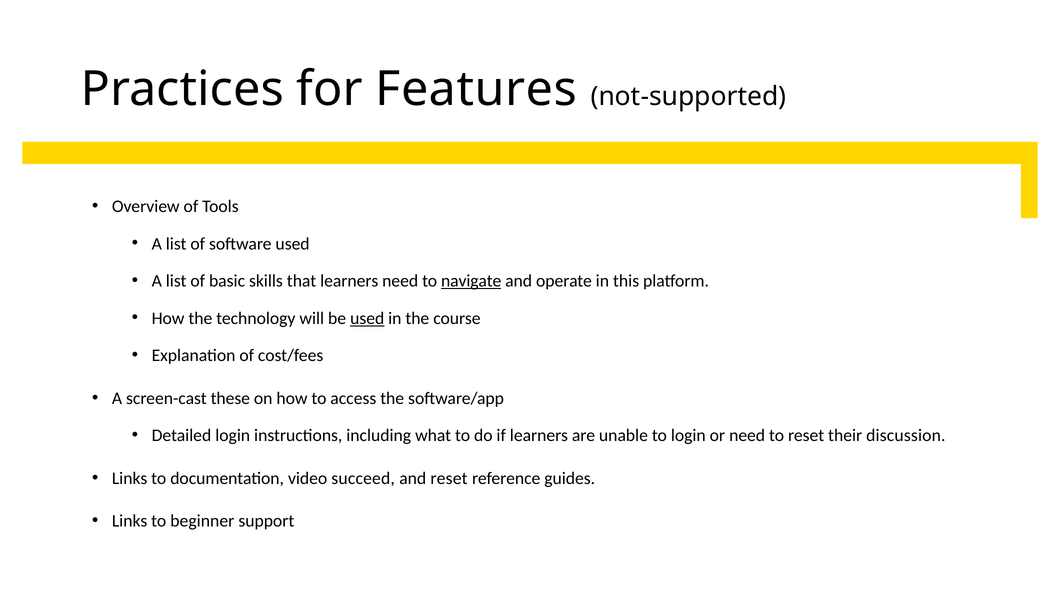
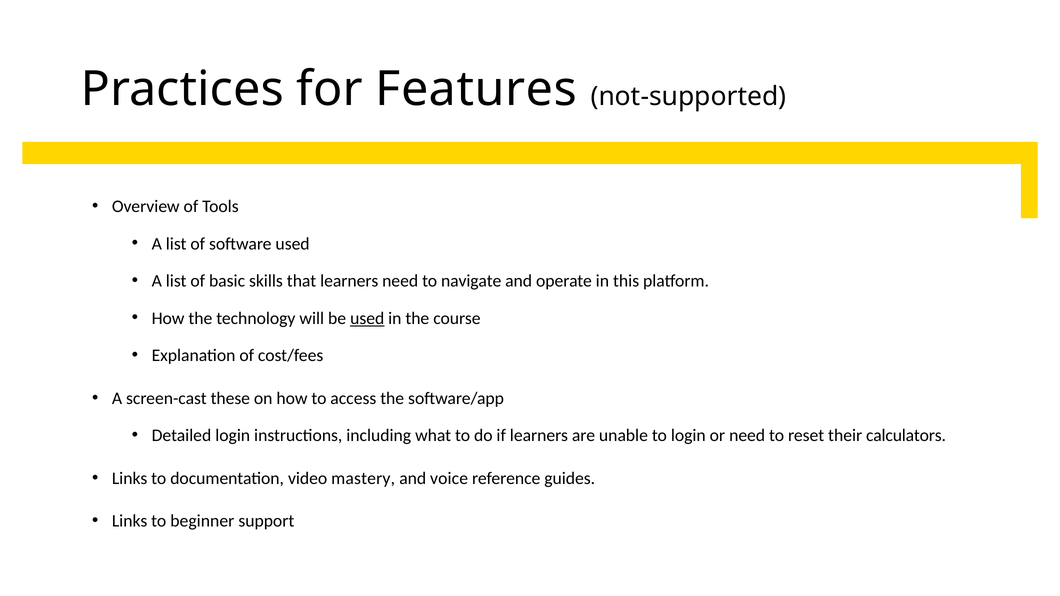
navigate underline: present -> none
discussion: discussion -> calculators
succeed: succeed -> mastery
and reset: reset -> voice
